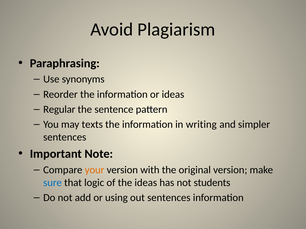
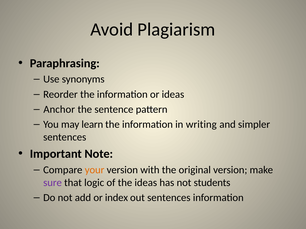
Regular: Regular -> Anchor
texts: texts -> learn
sure colour: blue -> purple
using: using -> index
